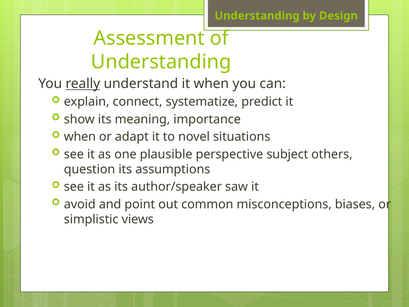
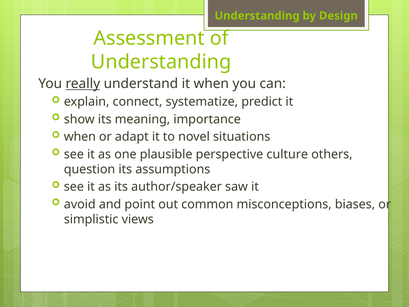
subject: subject -> culture
